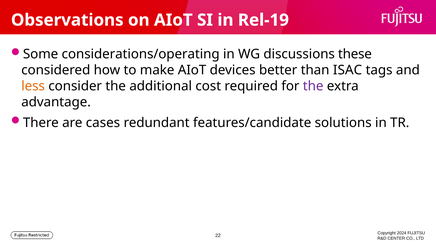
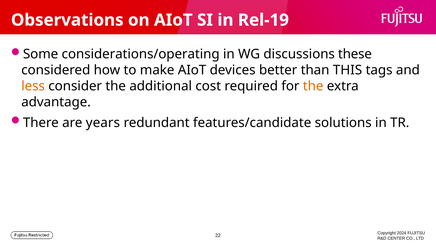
ISAC: ISAC -> THIS
the at (313, 86) colour: purple -> orange
cases: cases -> years
